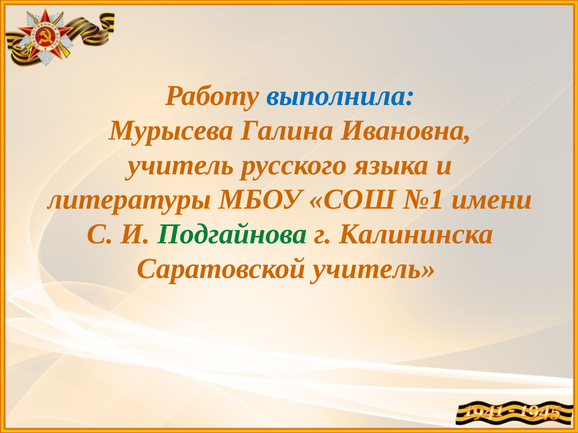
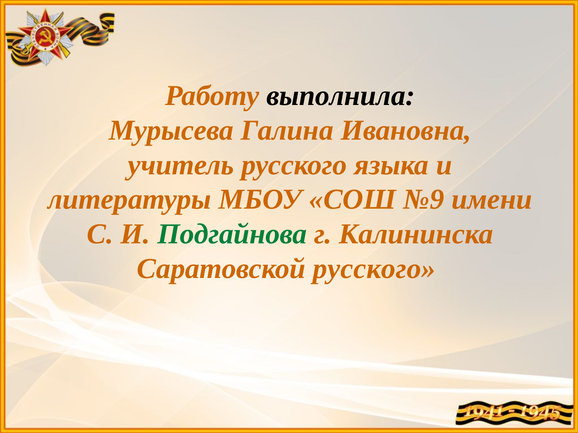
выполнила colour: blue -> black
№1: №1 -> №9
Саратовской учитель: учитель -> русского
